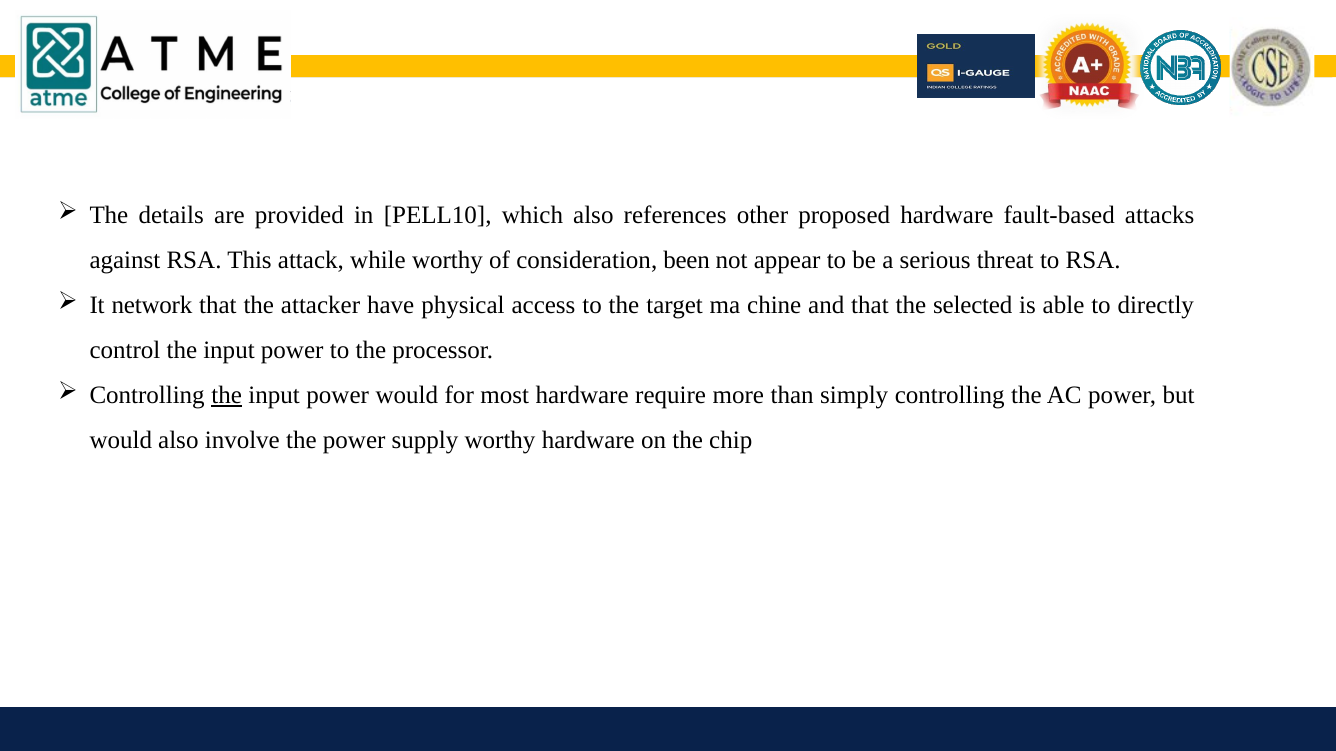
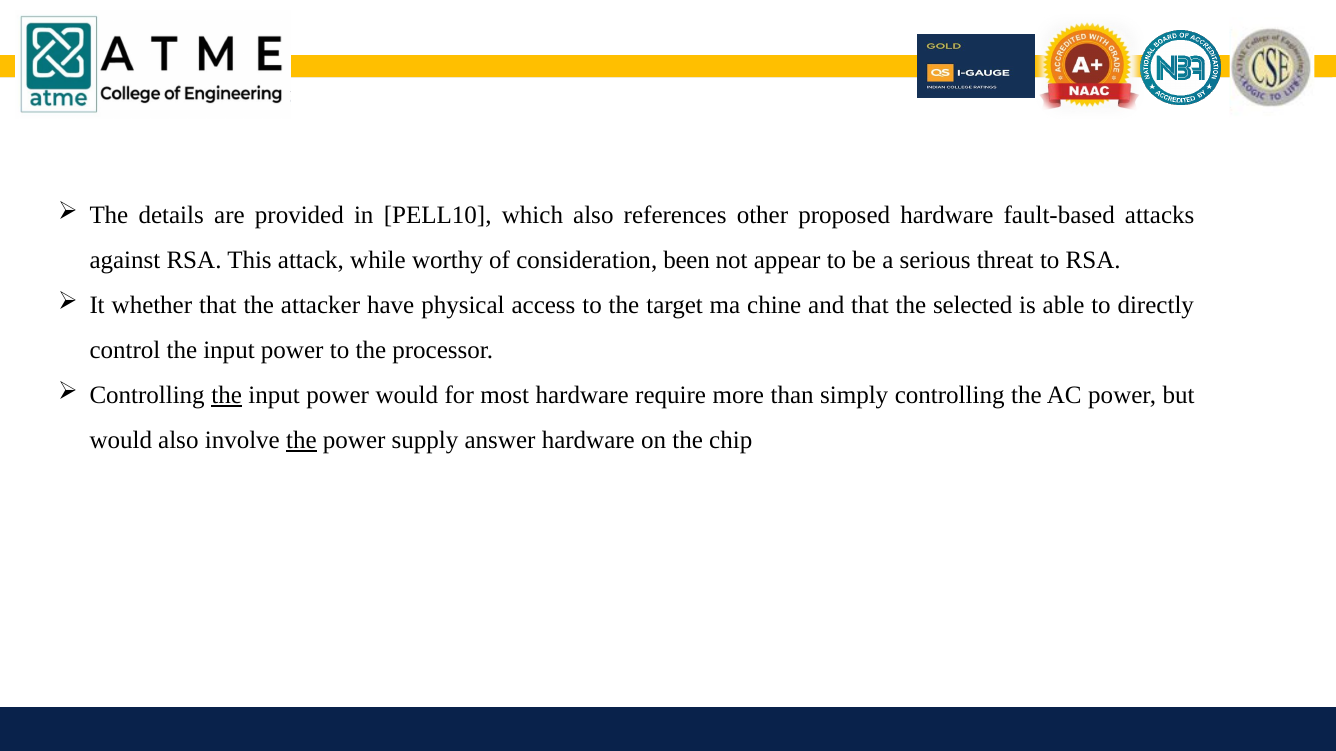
network: network -> whether
the at (301, 441) underline: none -> present
supply worthy: worthy -> answer
